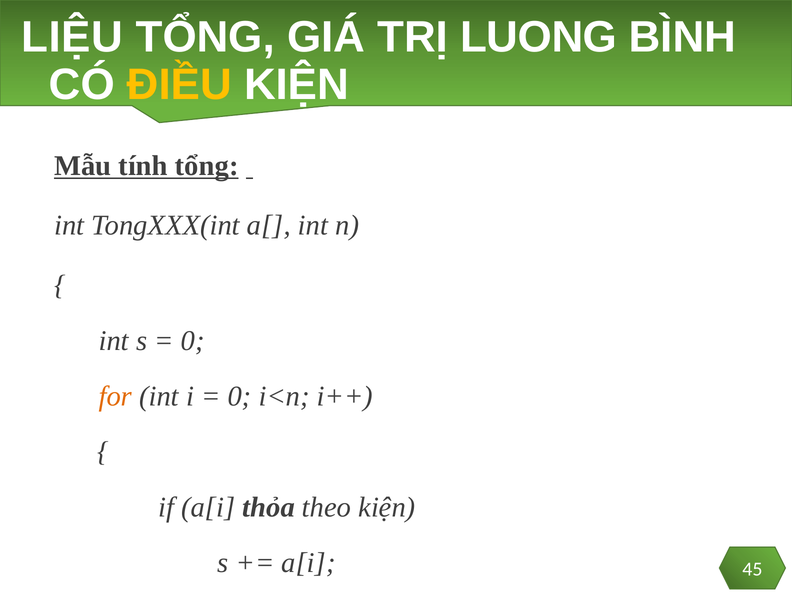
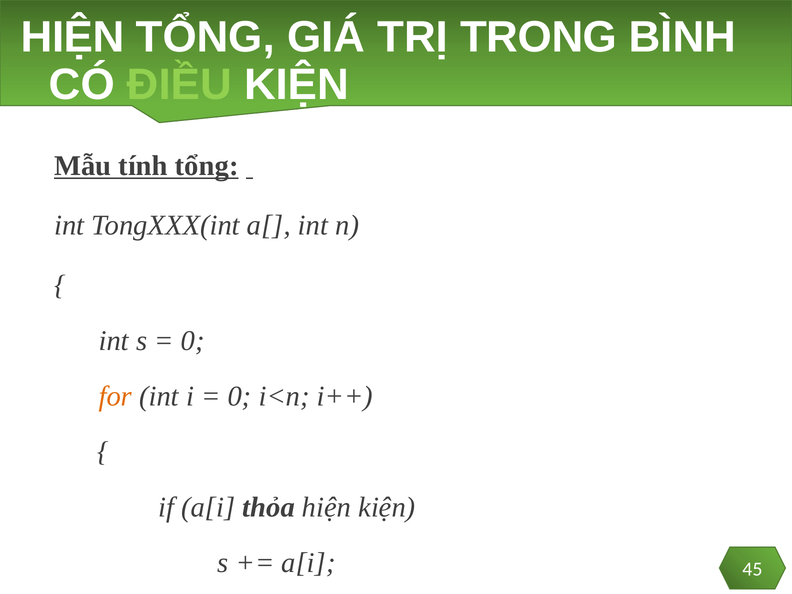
LIỆU at (72, 37): LIỆU -> HIỆN
LUONG: LUONG -> TRONG
ĐIỀU colour: yellow -> light green
thỏa theo: theo -> hiện
